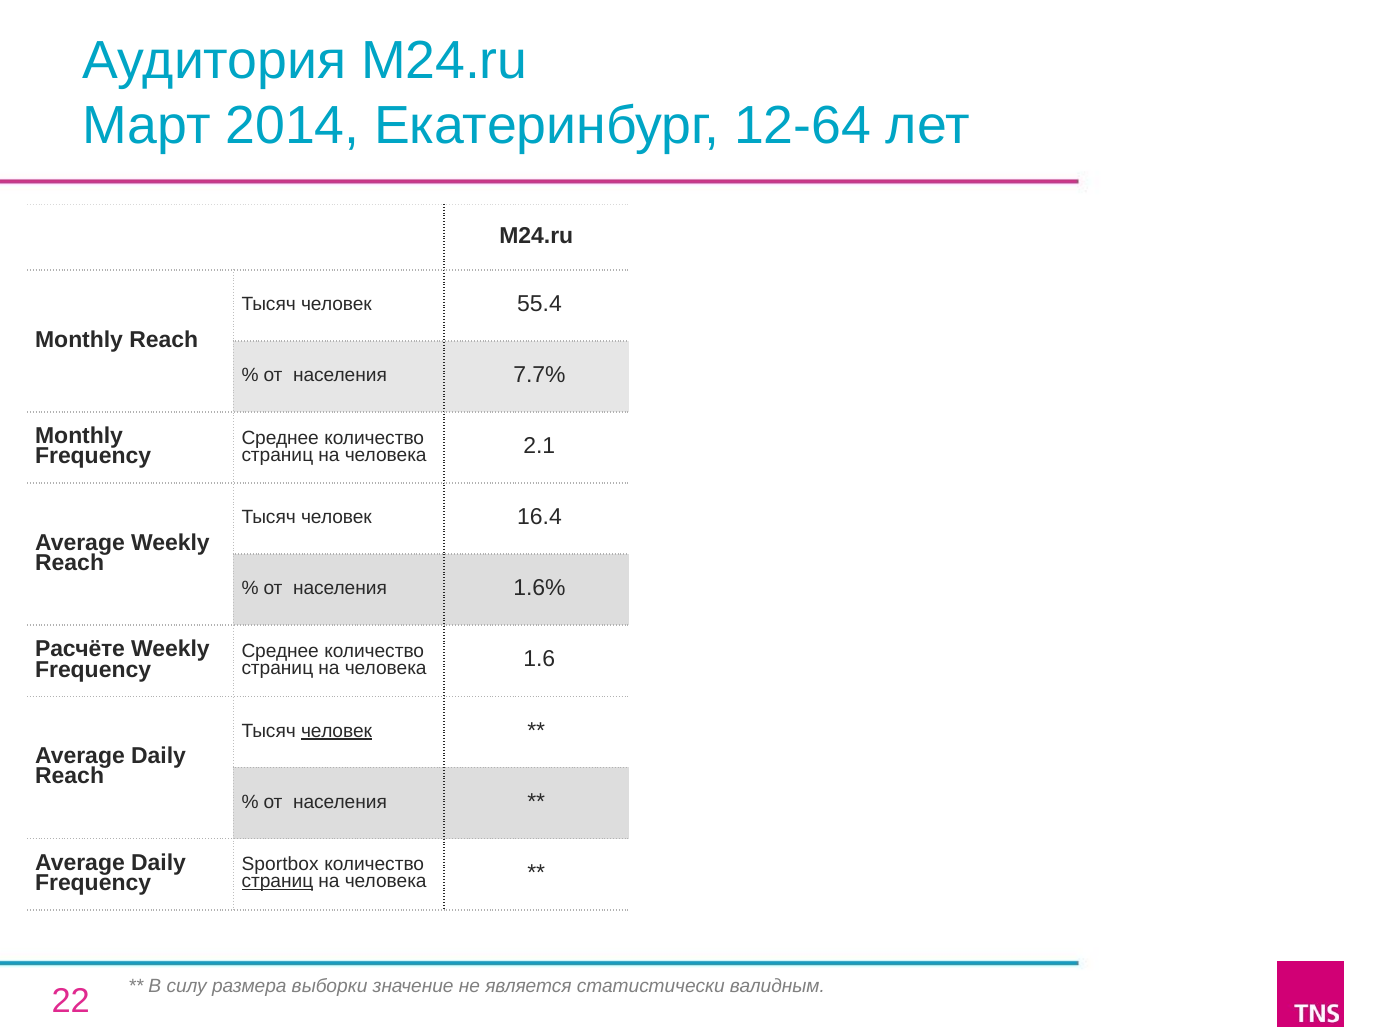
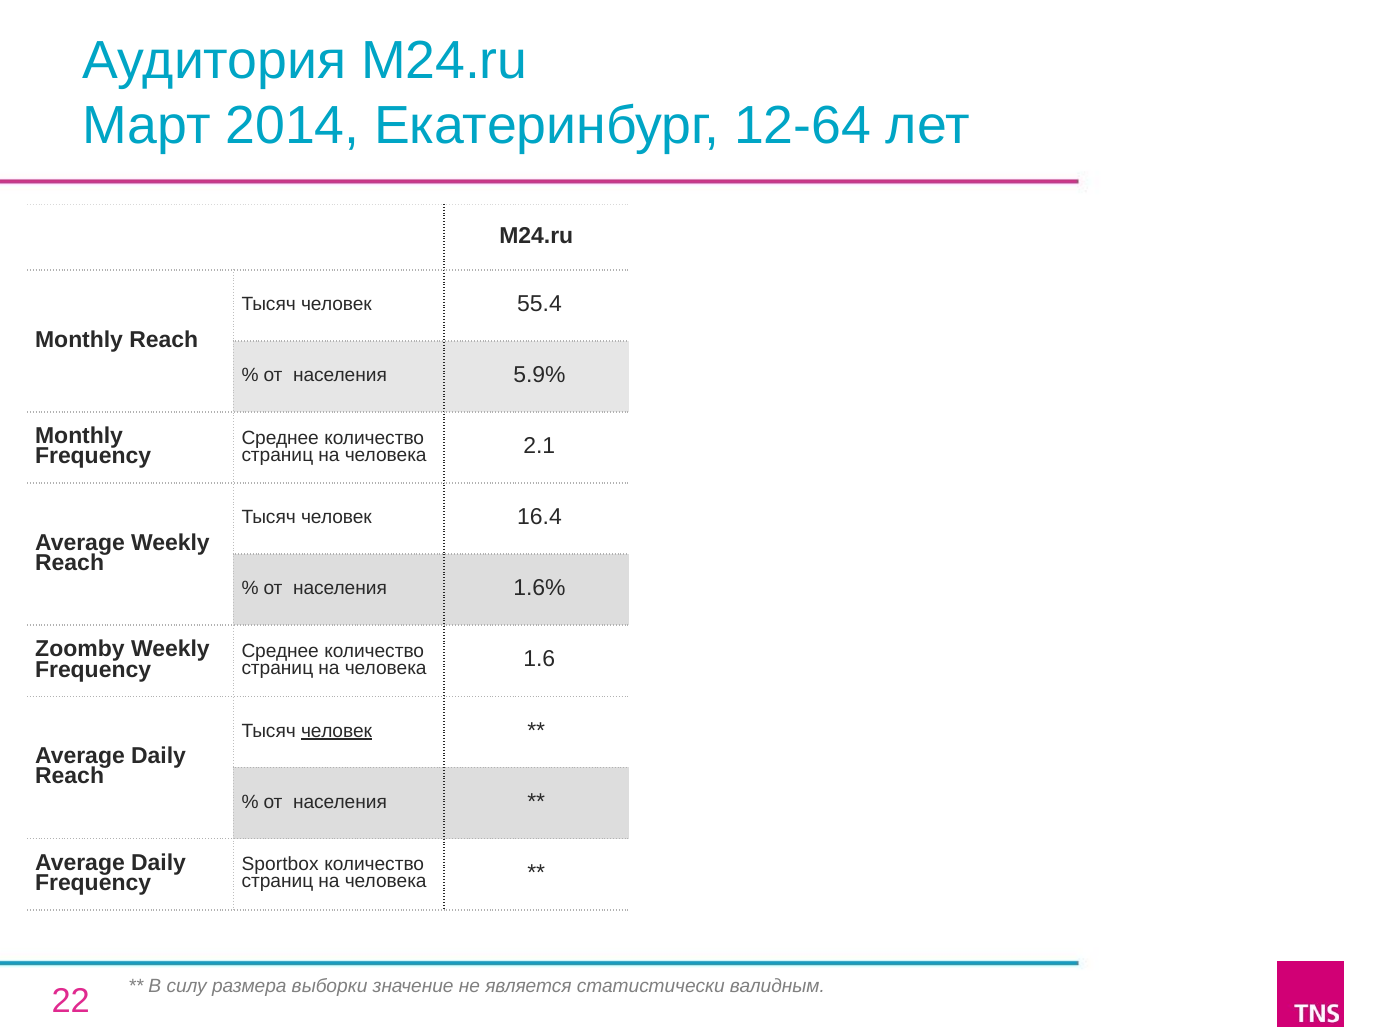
7.7%: 7.7% -> 5.9%
Расчёте: Расчёте -> Zoomby
страниц at (277, 882) underline: present -> none
